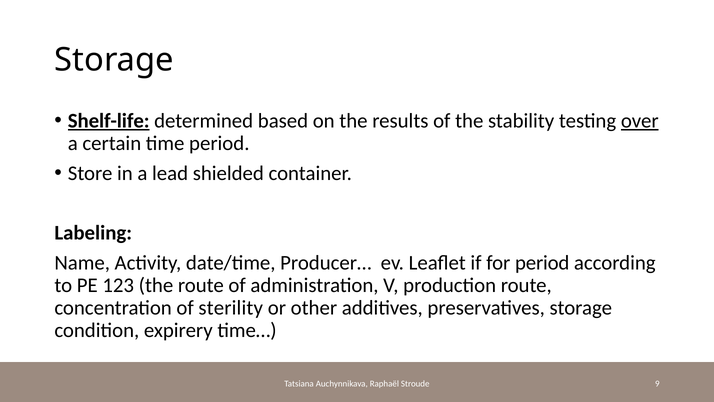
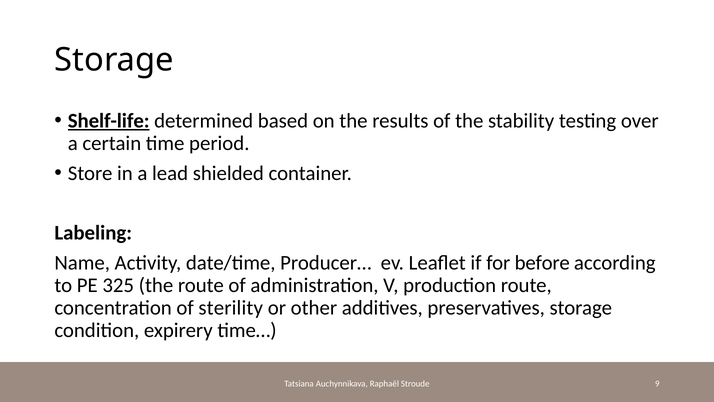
over underline: present -> none
for period: period -> before
123: 123 -> 325
